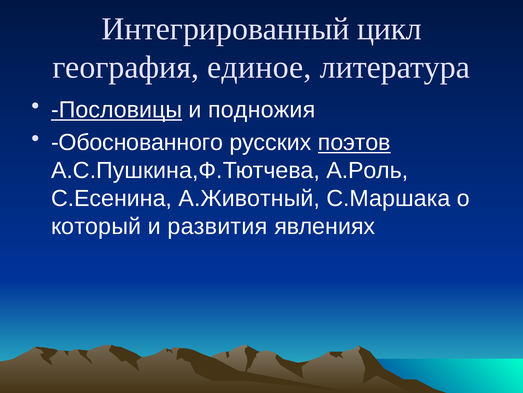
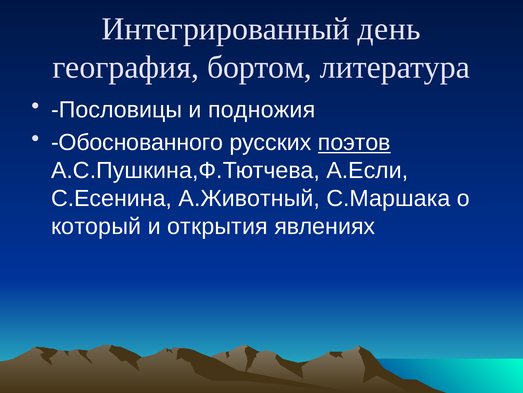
цикл: цикл -> день
единое: единое -> бортом
Пословицы underline: present -> none
А.Роль: А.Роль -> А.Если
развития: развития -> открытия
